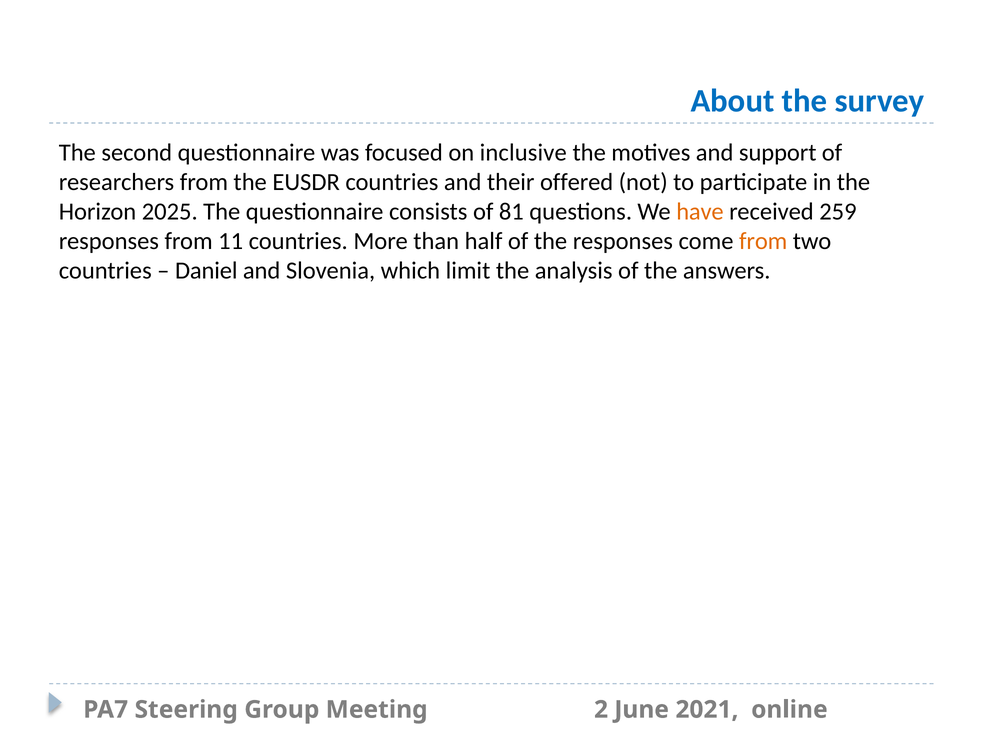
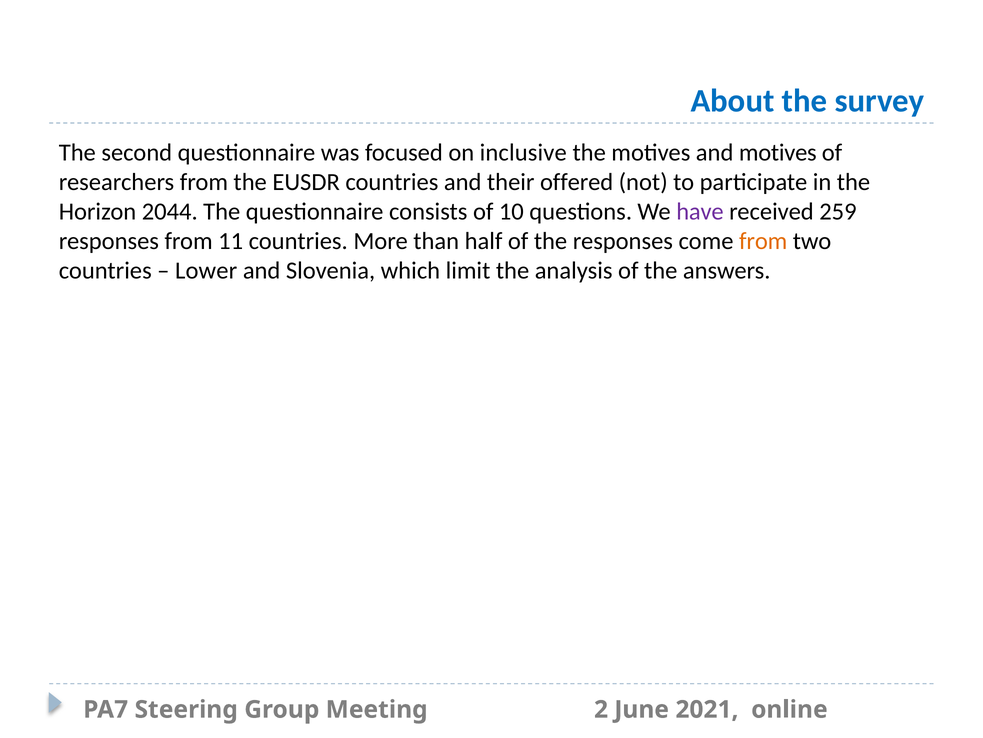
and support: support -> motives
2025: 2025 -> 2044
81: 81 -> 10
have colour: orange -> purple
Daniel: Daniel -> Lower
